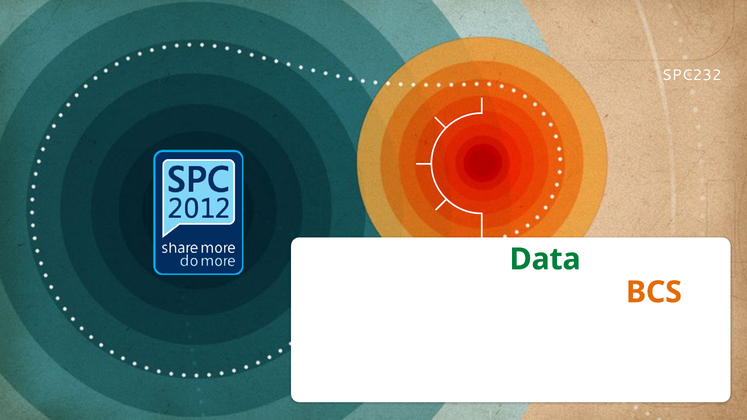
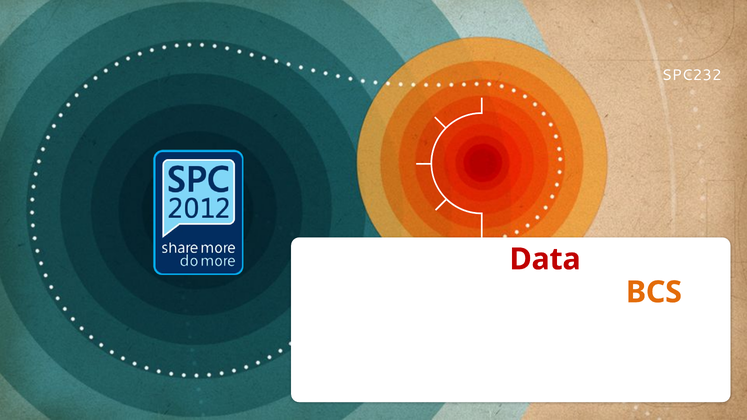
Data colour: green -> red
